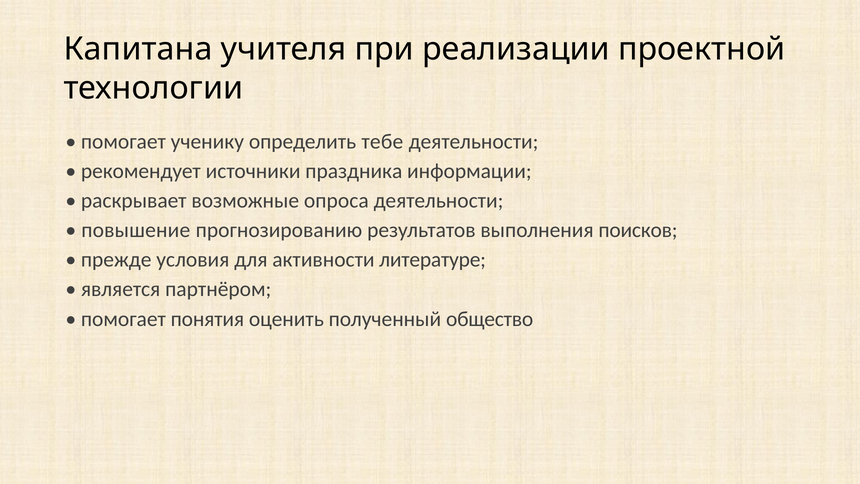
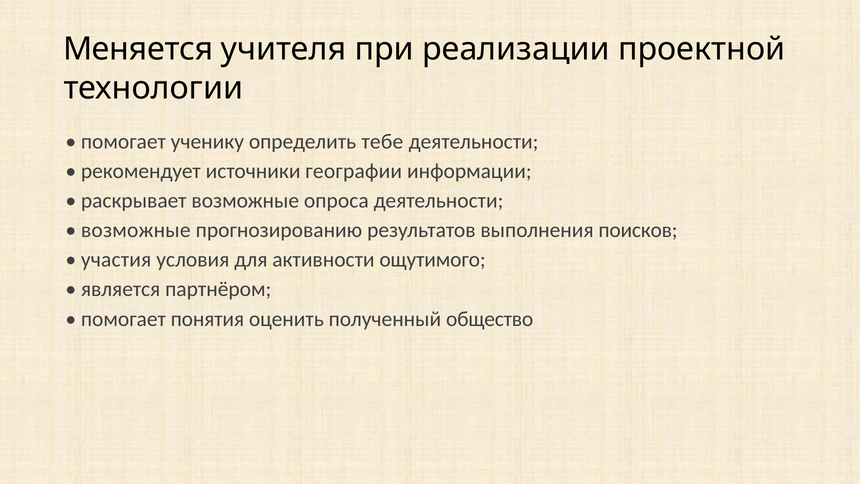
Капитана: Капитана -> Меняется
праздника: праздника -> географии
повышение at (136, 230): повышение -> возможные
прежде: прежде -> участия
литературе: литературе -> ощутимого
